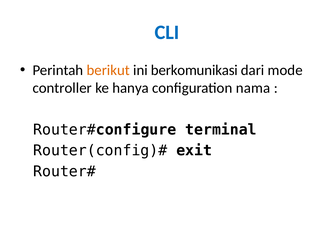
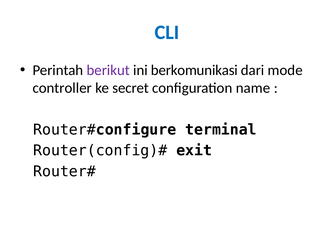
berikut colour: orange -> purple
hanya: hanya -> secret
nama: nama -> name
